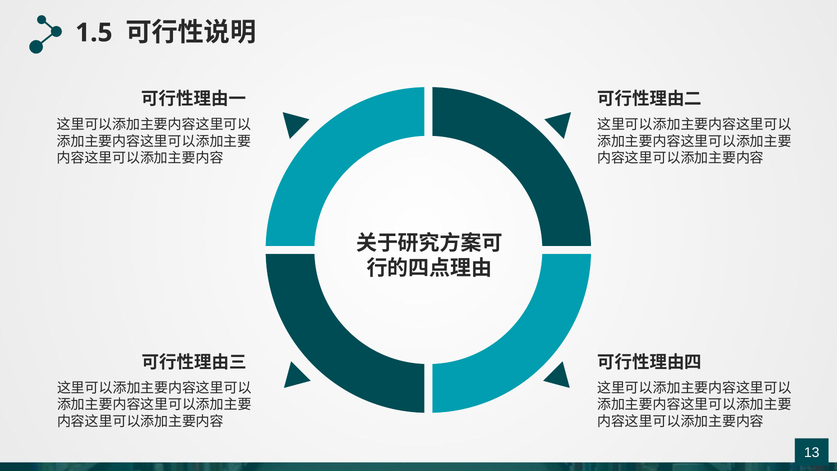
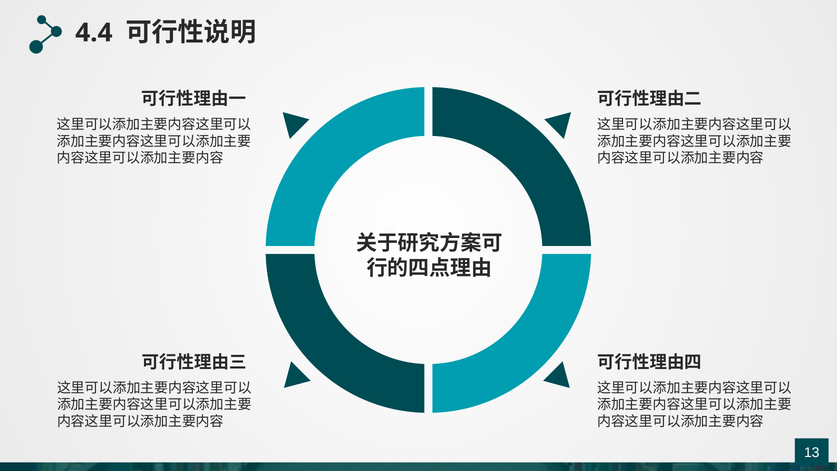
1.5: 1.5 -> 4.4
